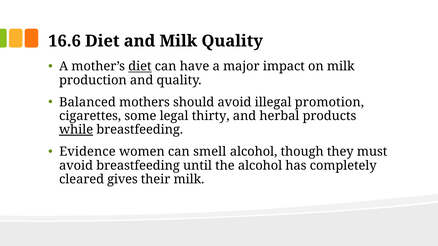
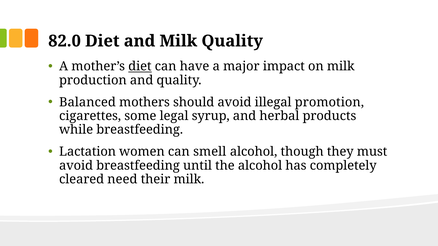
16.6: 16.6 -> 82.0
thirty: thirty -> syrup
while underline: present -> none
Evidence: Evidence -> Lactation
gives: gives -> need
